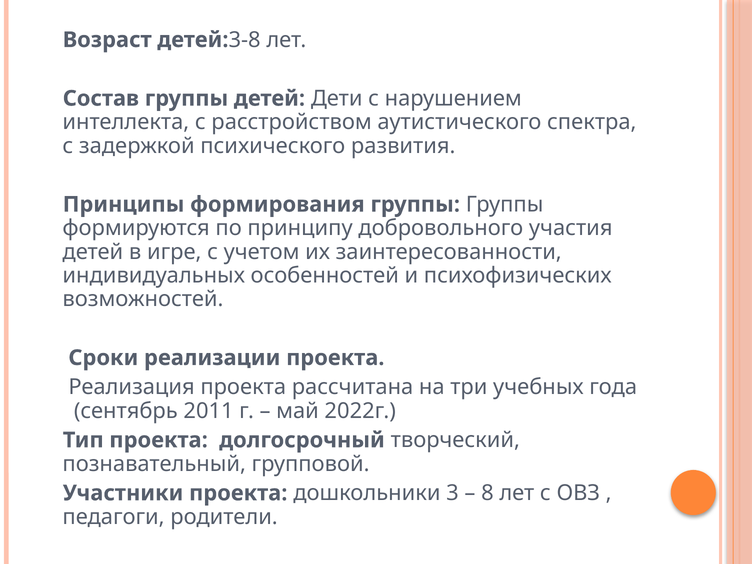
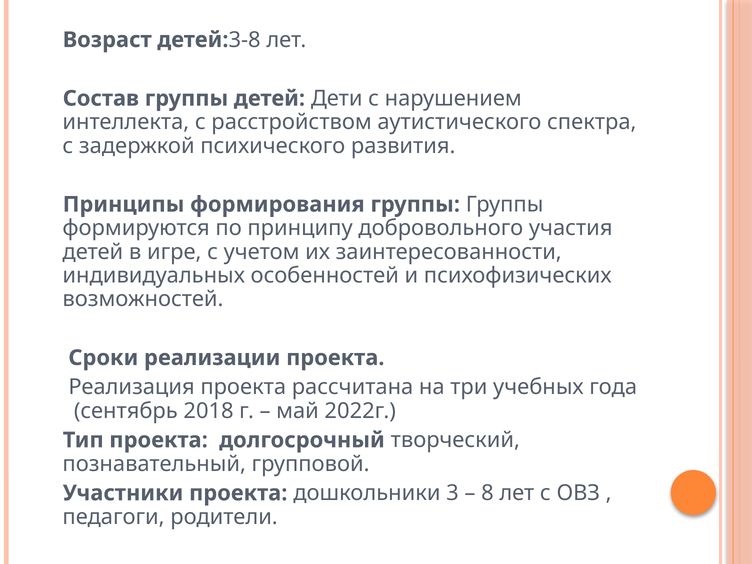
2011: 2011 -> 2018
